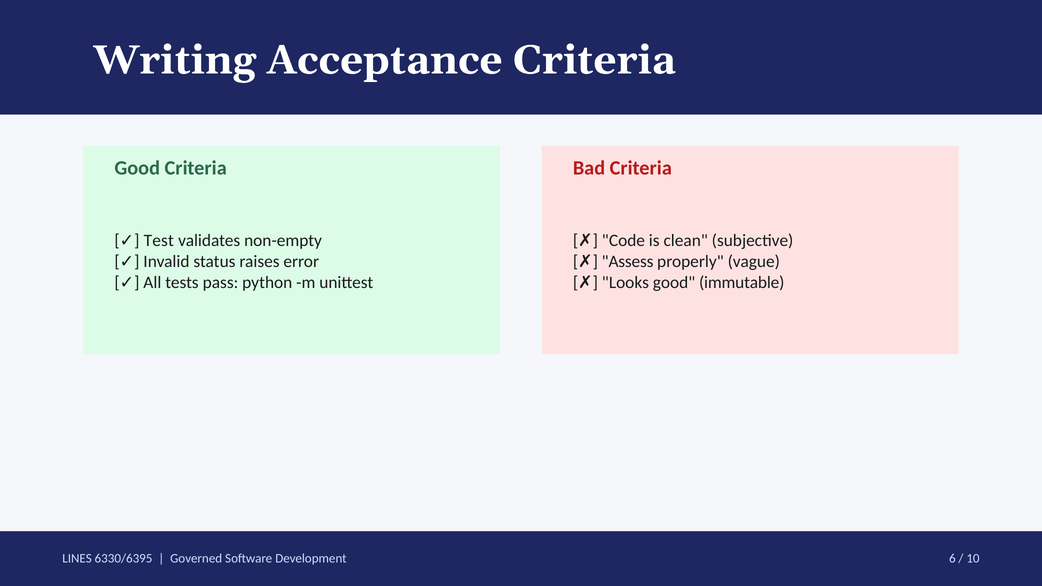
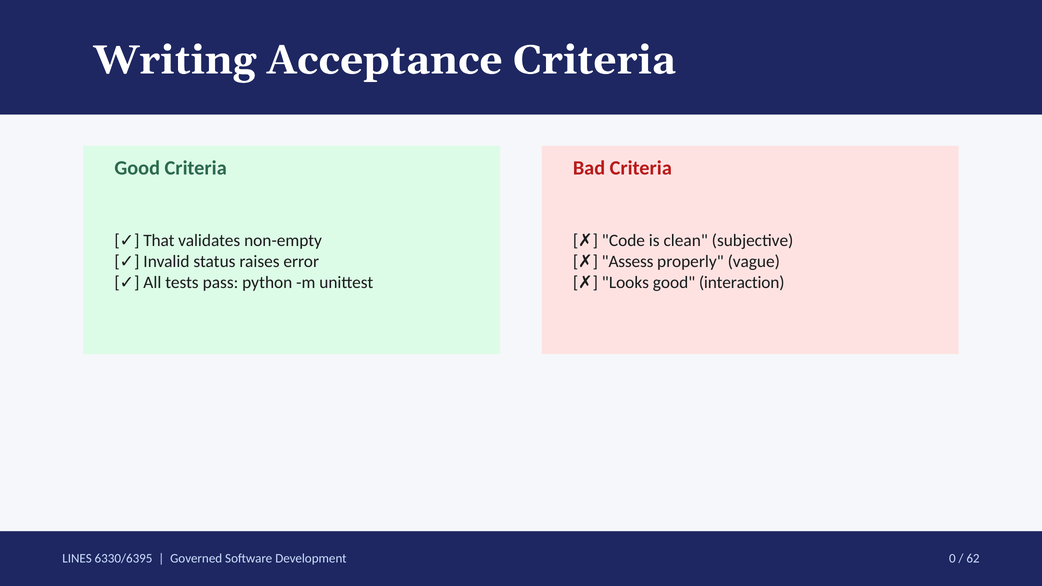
Test: Test -> That
immutable: immutable -> interaction
6: 6 -> 0
10: 10 -> 62
